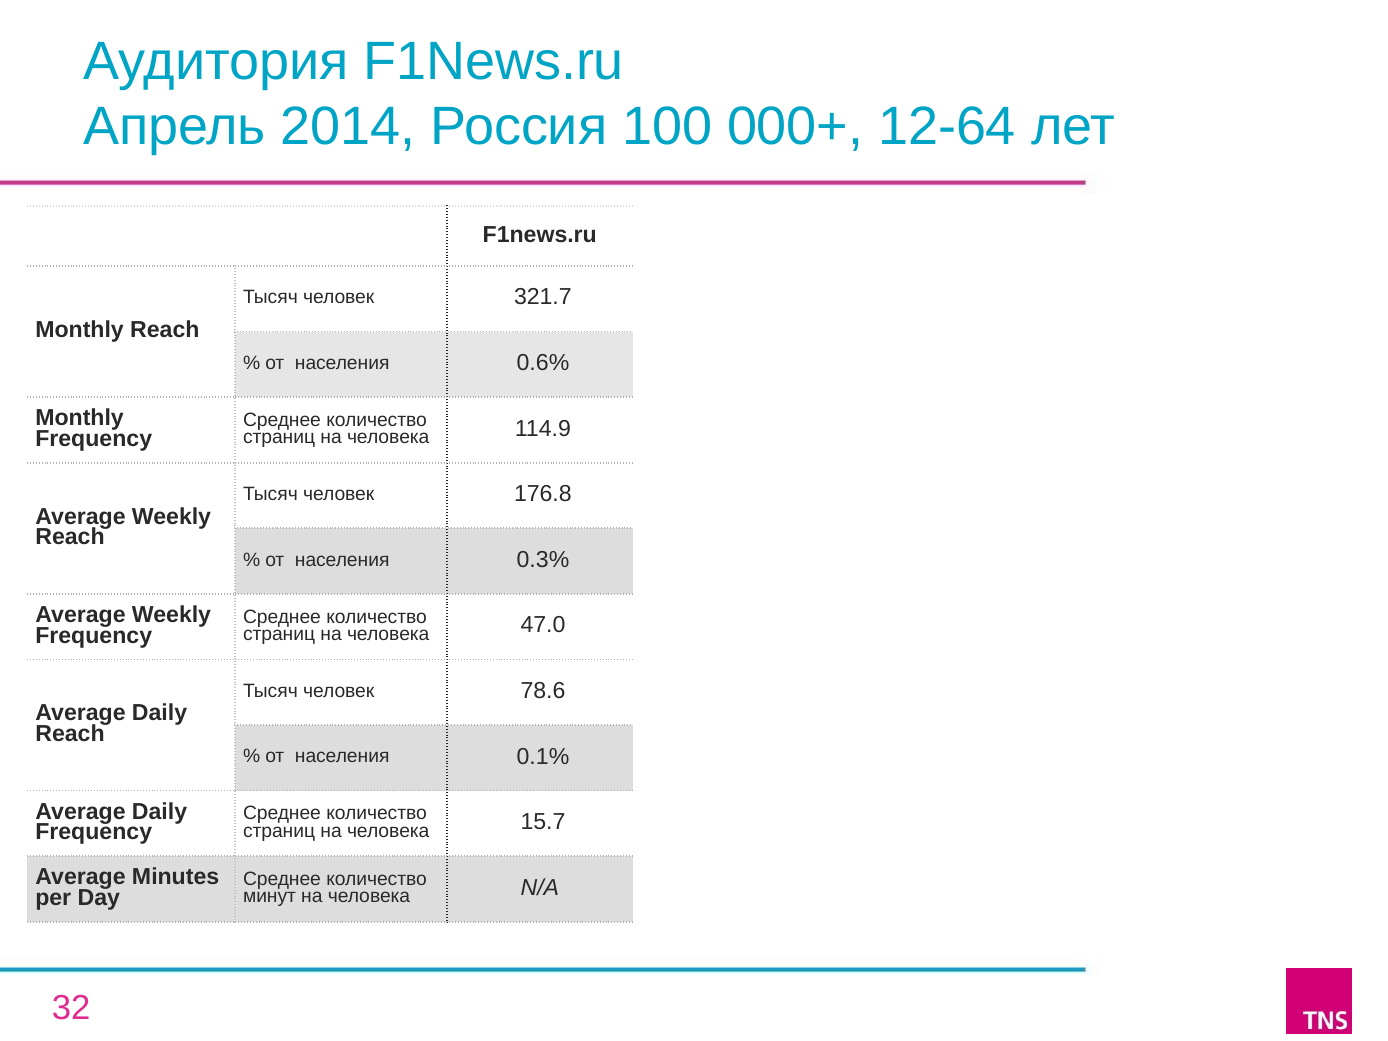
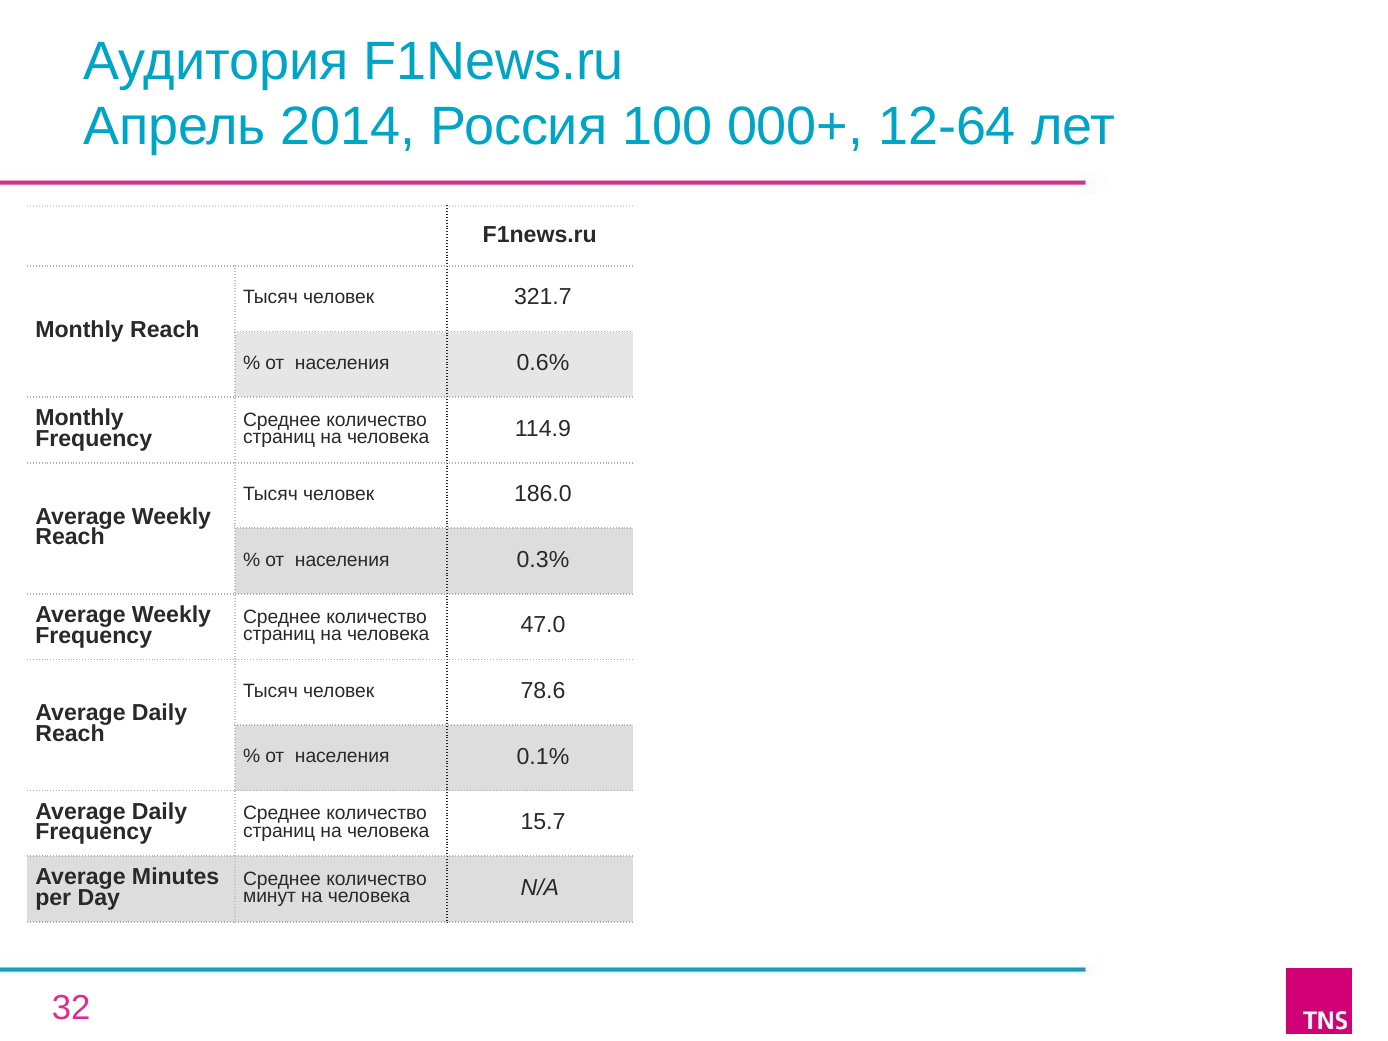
176.8: 176.8 -> 186.0
